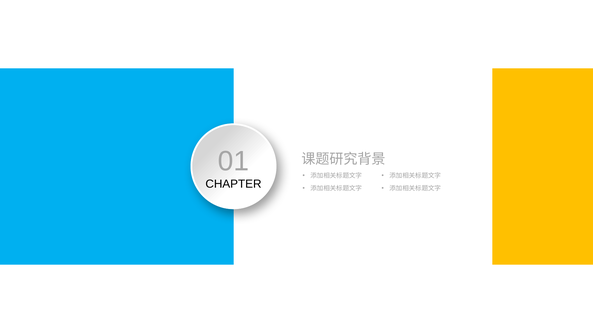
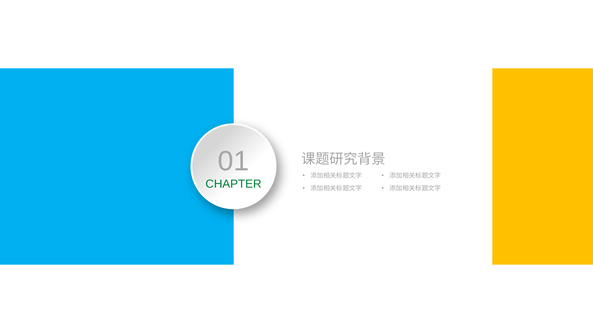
CHAPTER colour: black -> green
